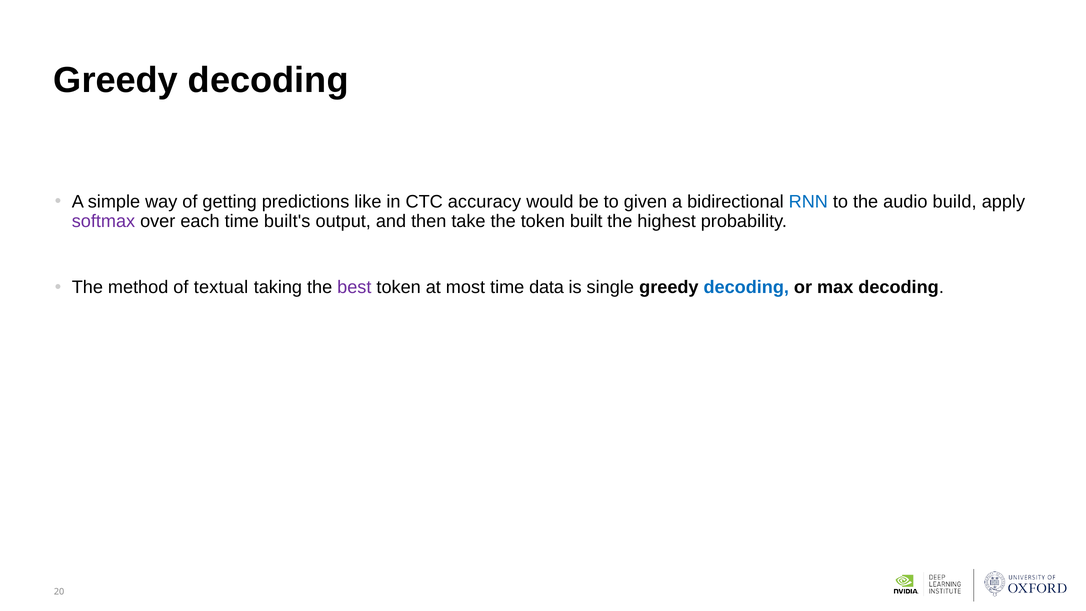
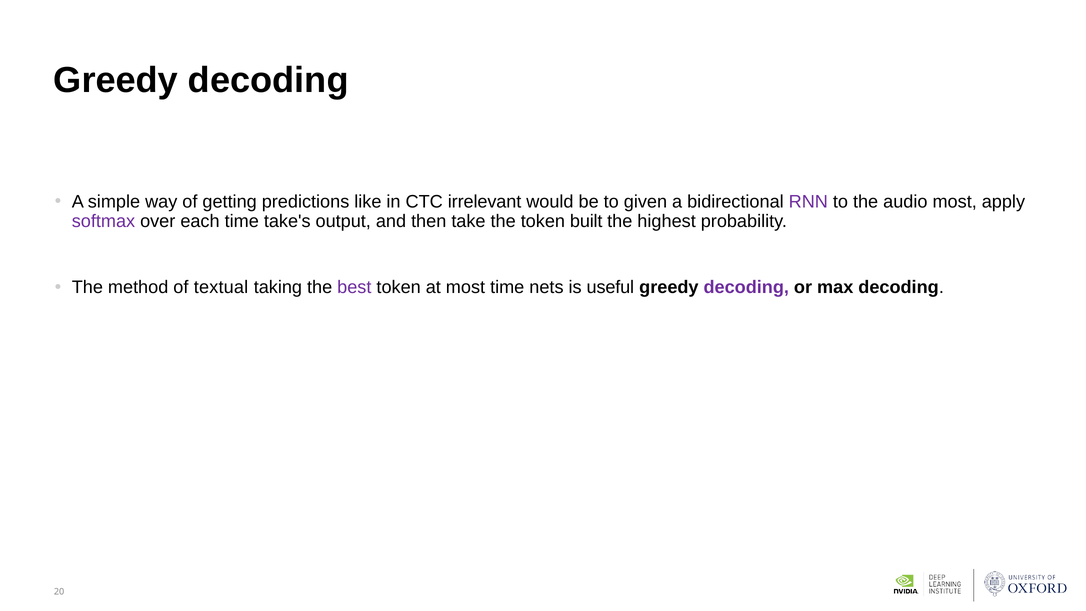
accuracy: accuracy -> irrelevant
RNN colour: blue -> purple
audio build: build -> most
built's: built's -> take's
data: data -> nets
single: single -> useful
decoding at (746, 287) colour: blue -> purple
